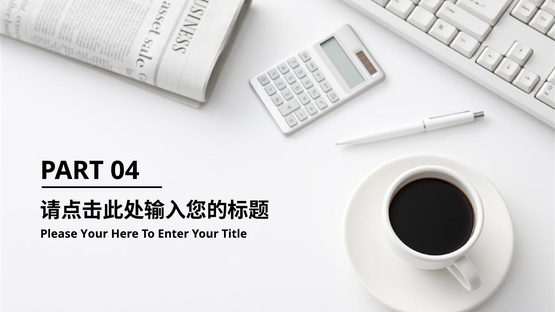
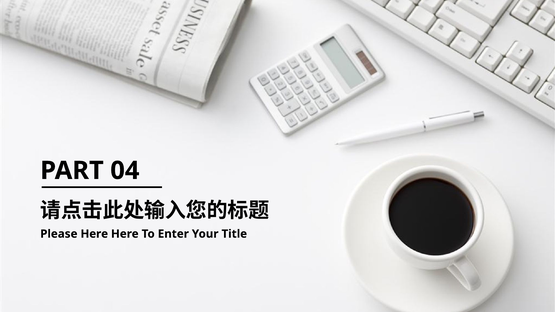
Please Your: Your -> Here
